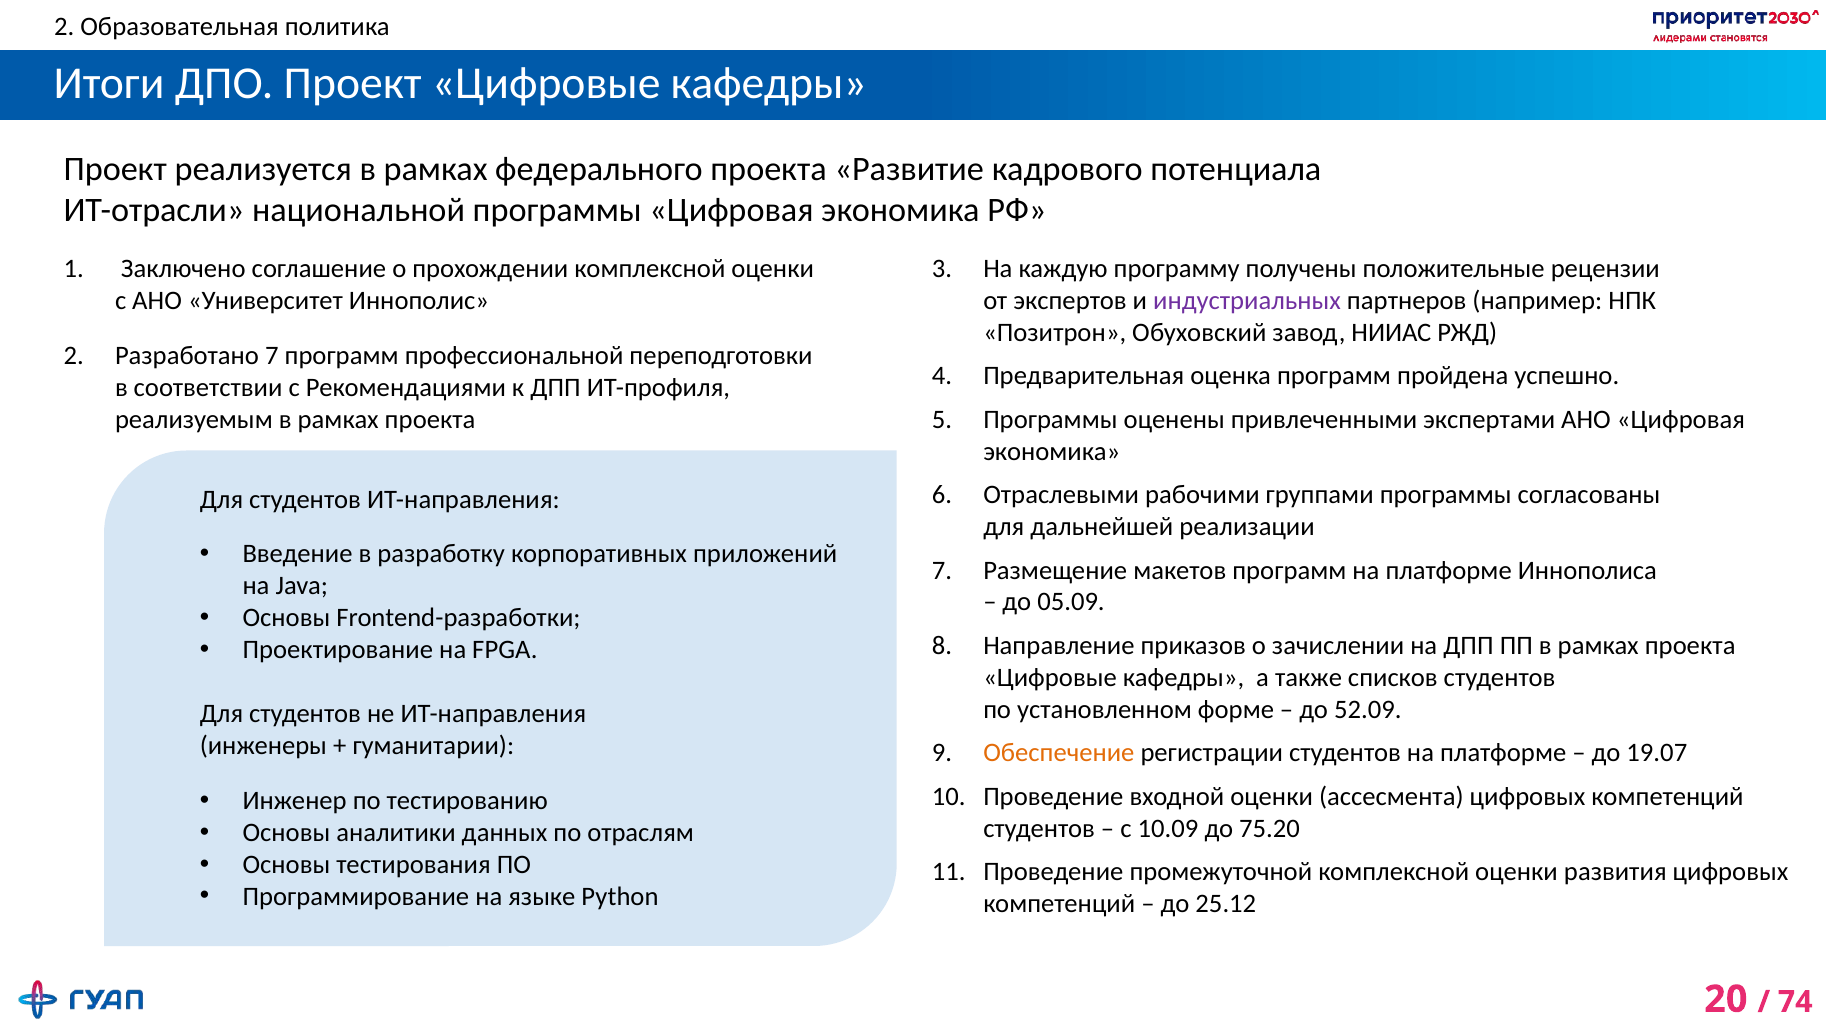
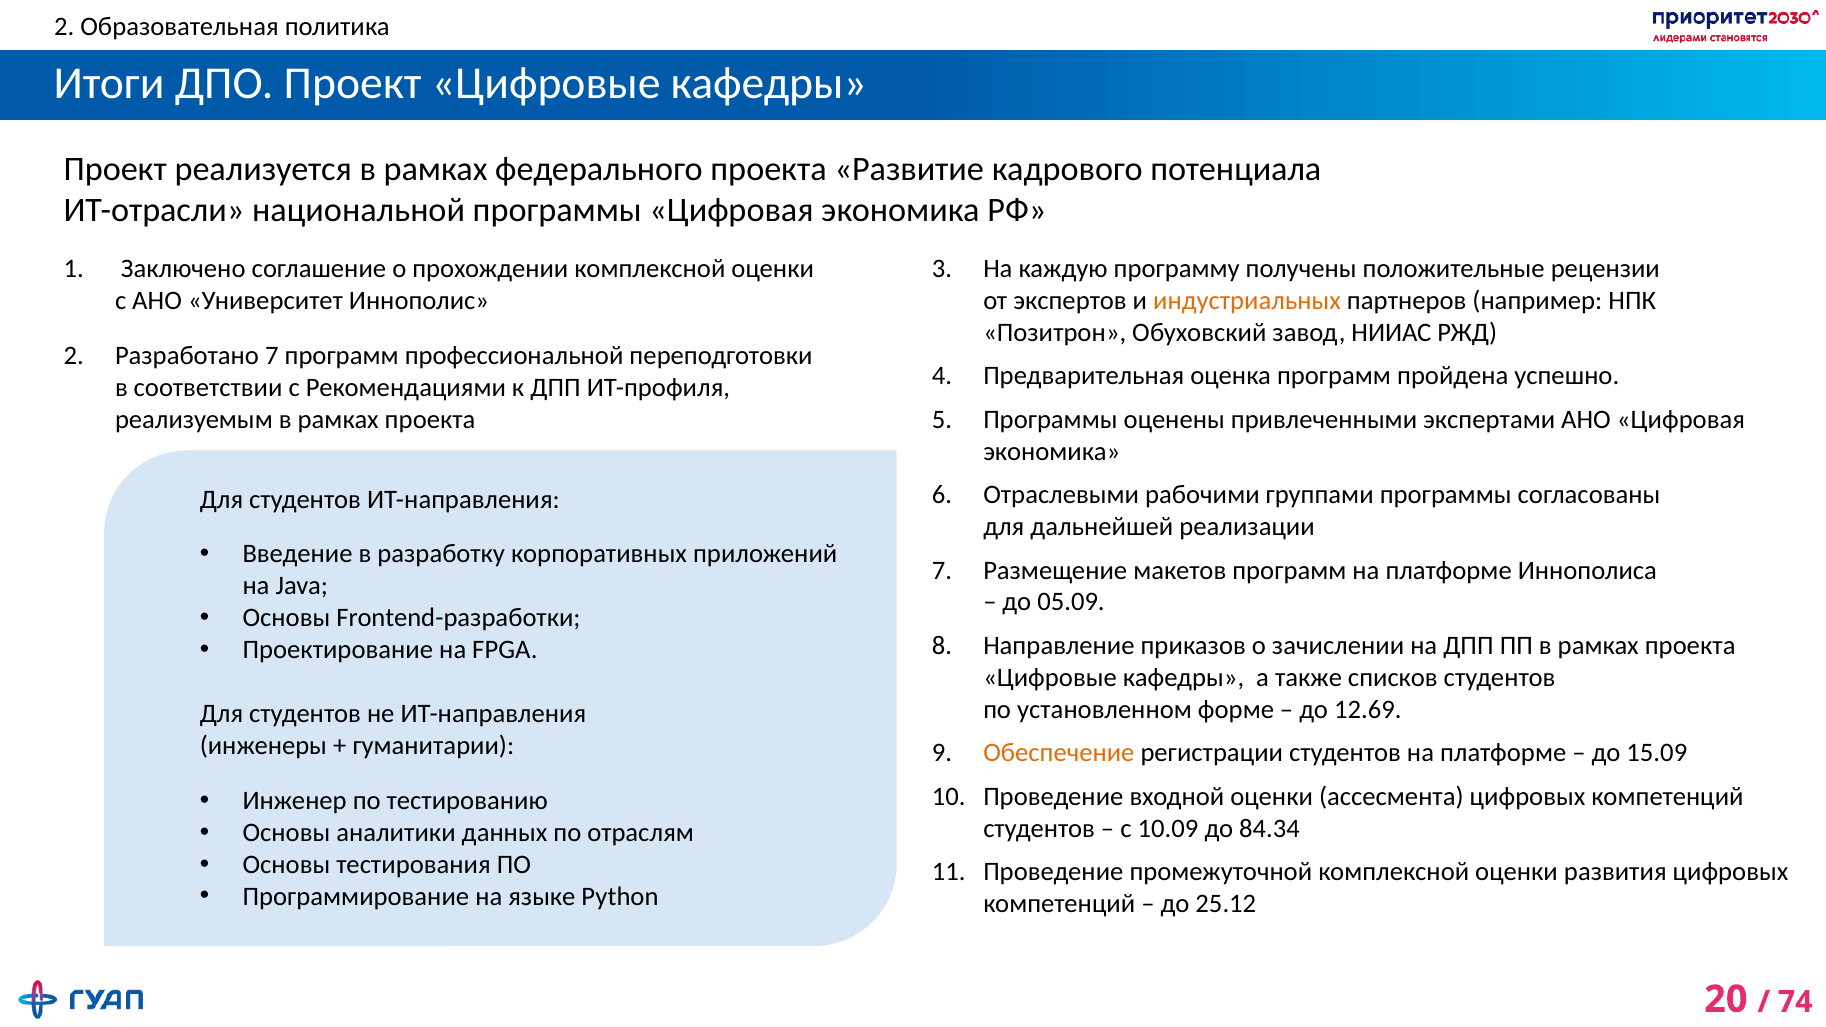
индустриальных colour: purple -> orange
52.09: 52.09 -> 12.69
19.07: 19.07 -> 15.09
75.20: 75.20 -> 84.34
